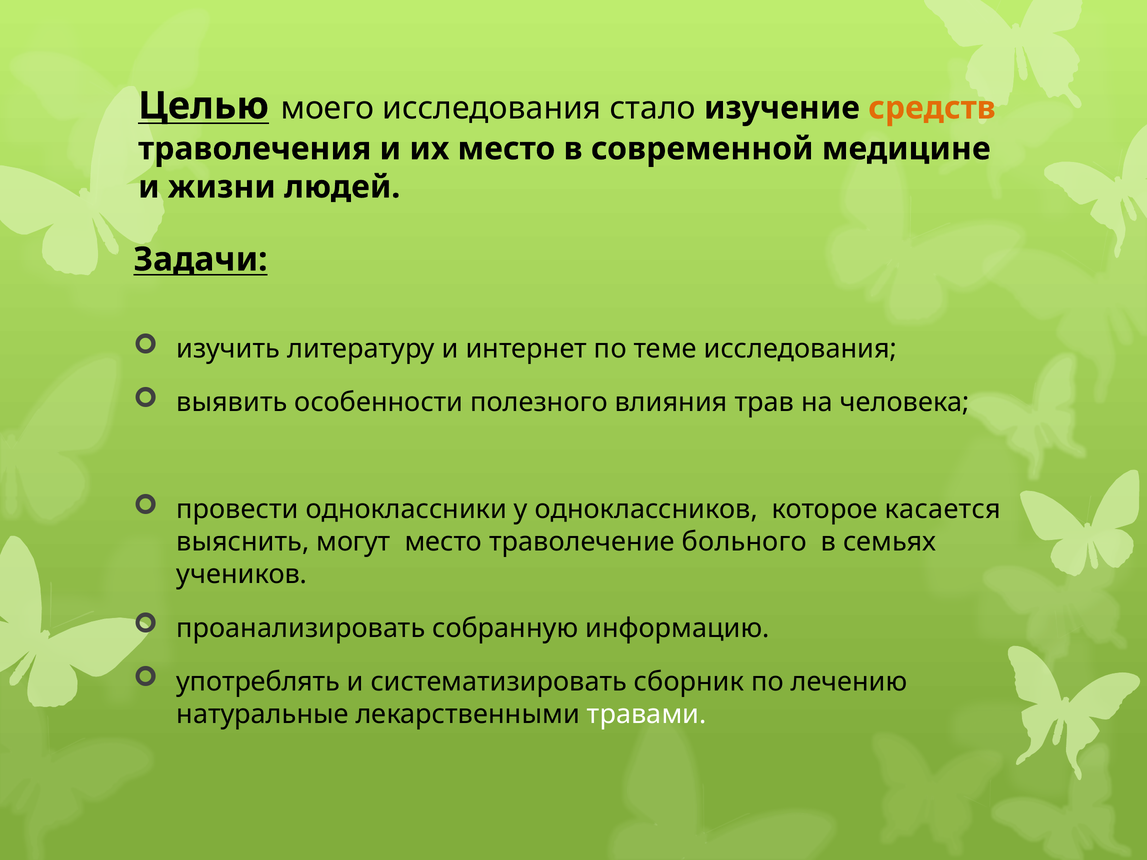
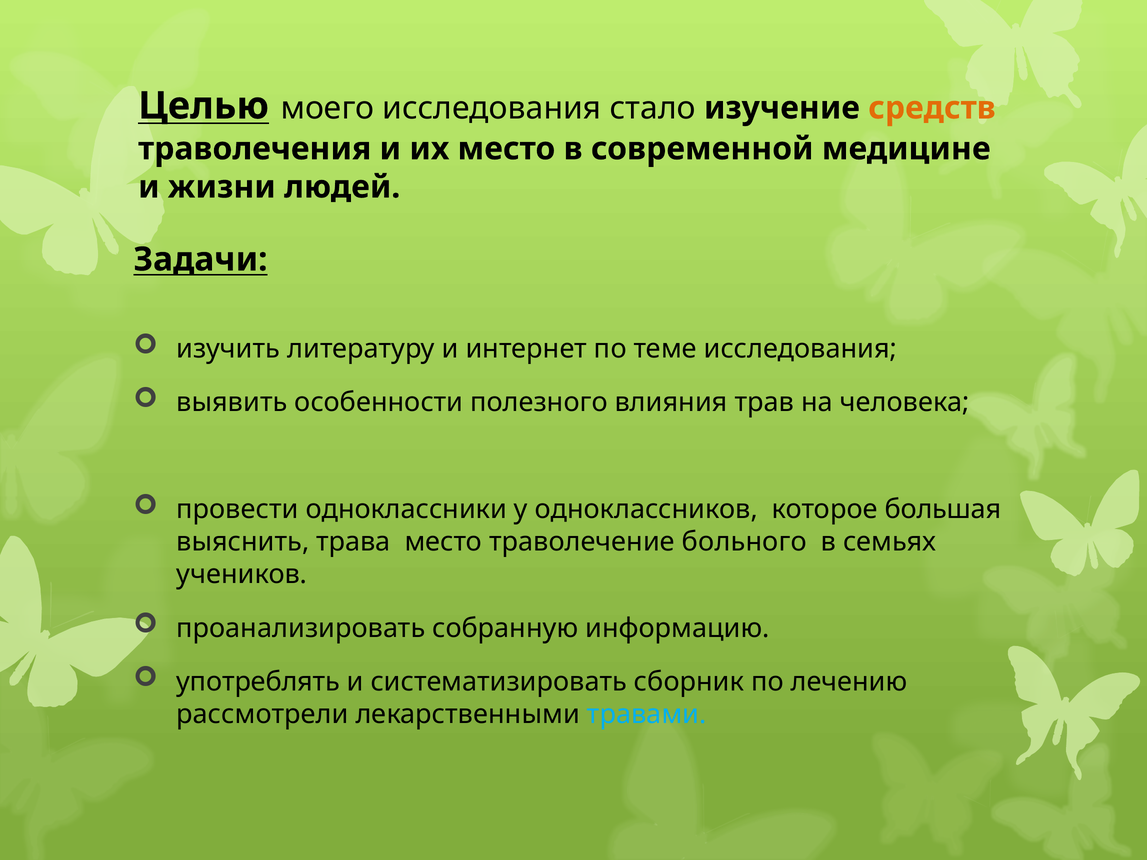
касается: касается -> большая
могут: могут -> трава
натуральные: натуральные -> рассмотрели
травами colour: white -> light blue
